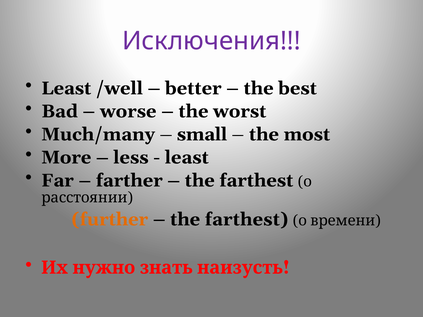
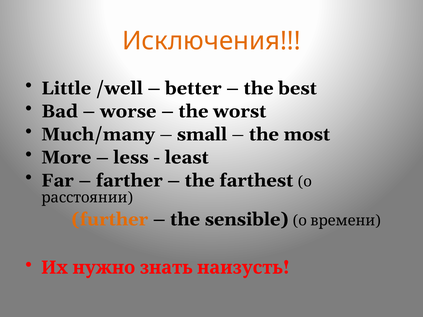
Исключения colour: purple -> orange
Least at (66, 88): Least -> Little
farthest at (246, 220): farthest -> sensible
